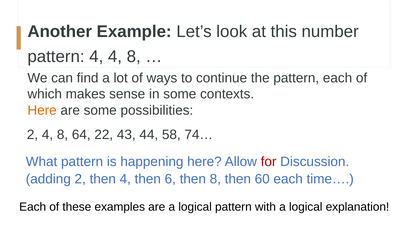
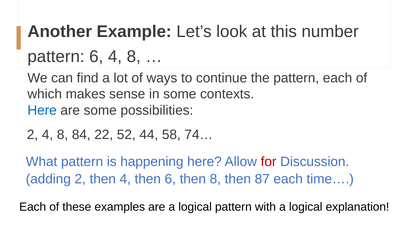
pattern 4: 4 -> 6
Here at (42, 110) colour: orange -> blue
64: 64 -> 84
43: 43 -> 52
60: 60 -> 87
